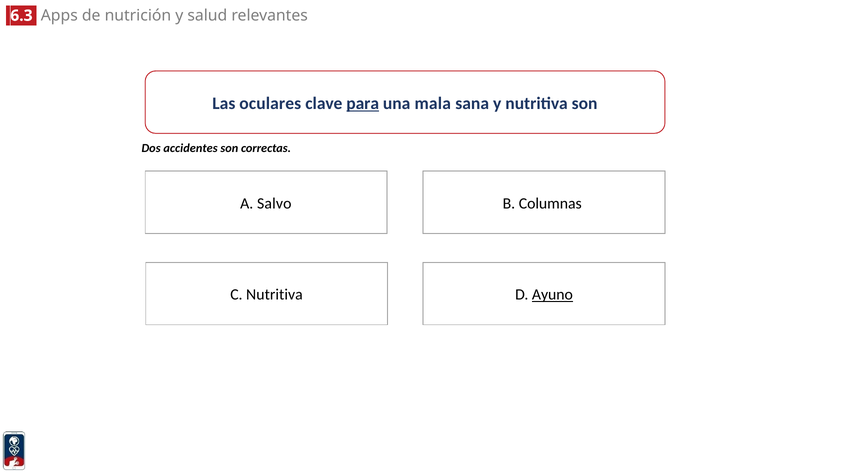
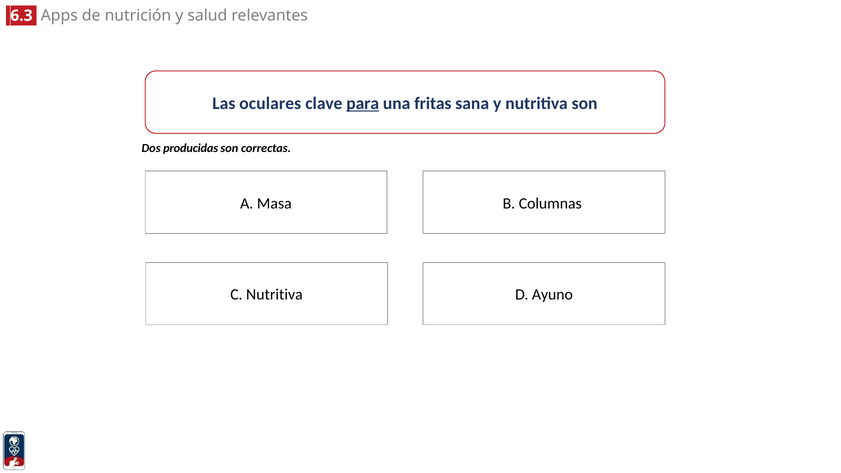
mala: mala -> fritas
accidentes: accidentes -> producidas
Salvo: Salvo -> Masa
Ayuno underline: present -> none
